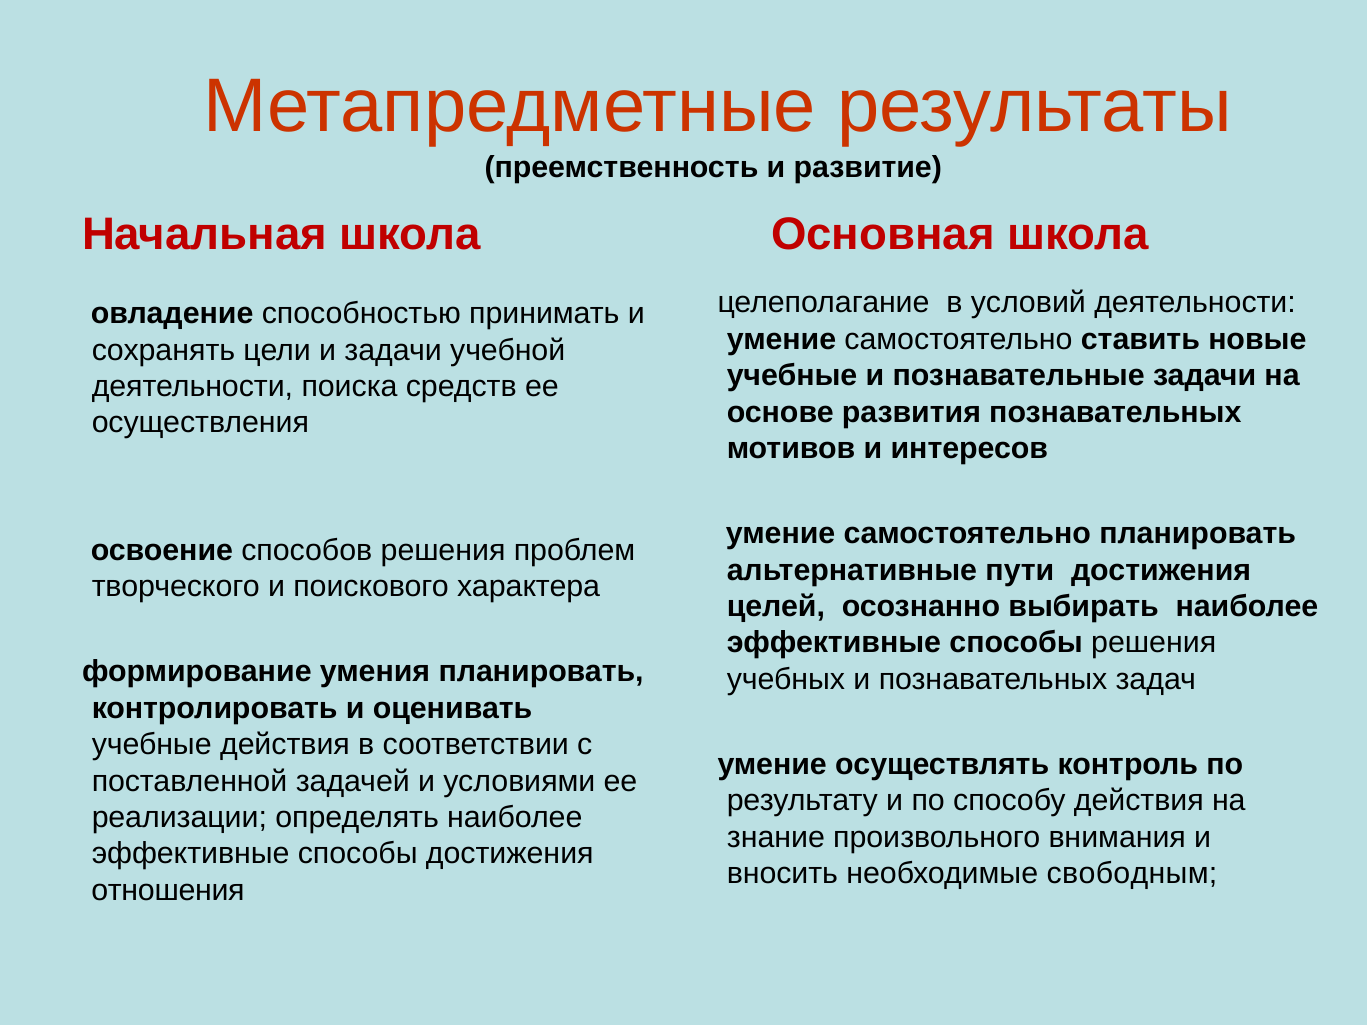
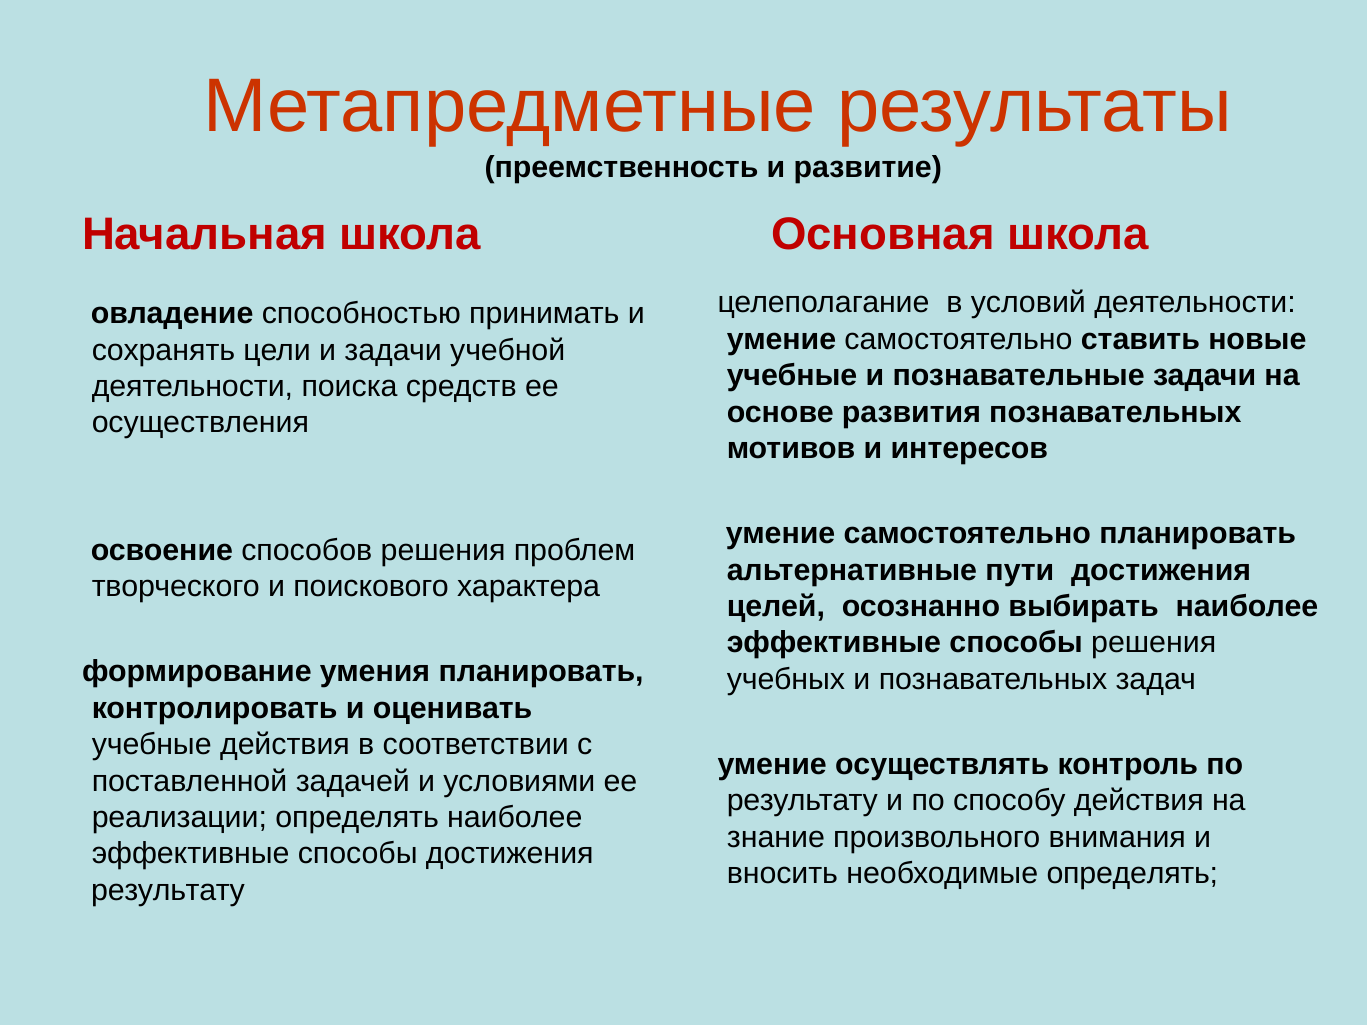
необходимые свободным: свободным -> определять
отношения at (168, 891): отношения -> результату
